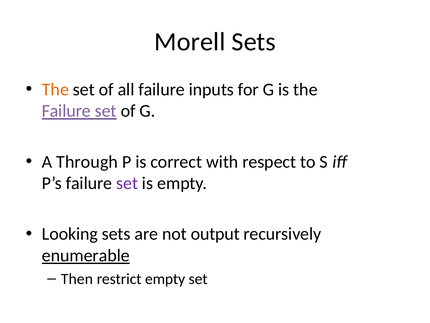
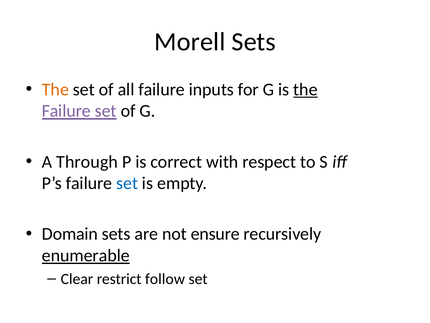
the at (305, 89) underline: none -> present
set at (127, 183) colour: purple -> blue
Looking: Looking -> Domain
output: output -> ensure
Then: Then -> Clear
restrict empty: empty -> follow
